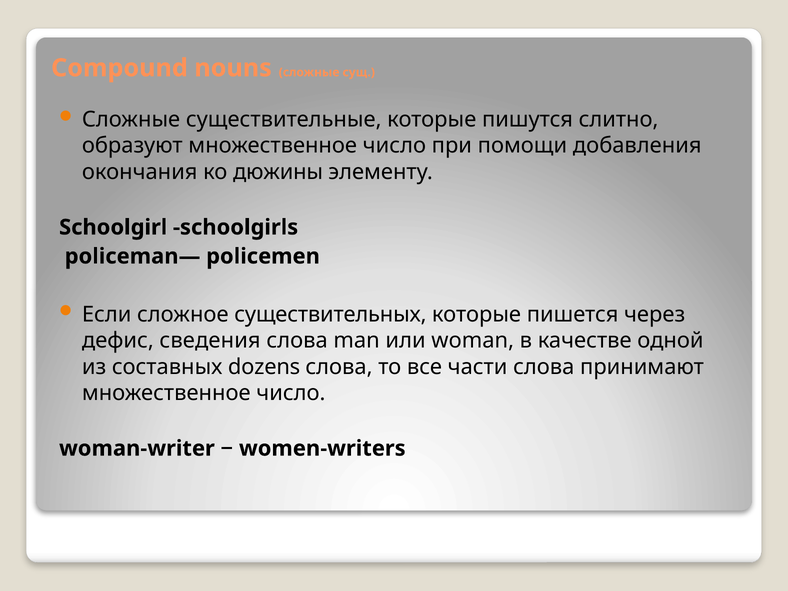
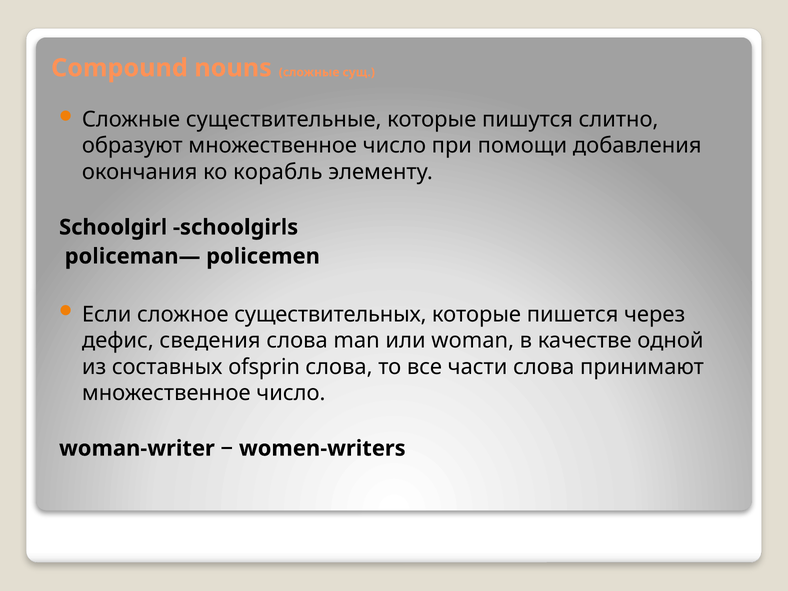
дюжины: дюжины -> корабль
dozens: dozens -> ofsprin
